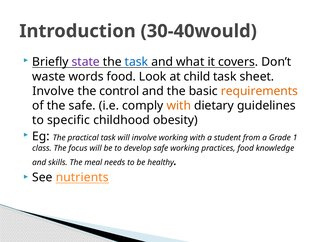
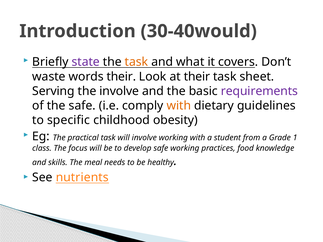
task at (136, 62) colour: blue -> orange
words food: food -> their
at child: child -> their
Involve at (53, 91): Involve -> Serving
the control: control -> involve
requirements colour: orange -> purple
